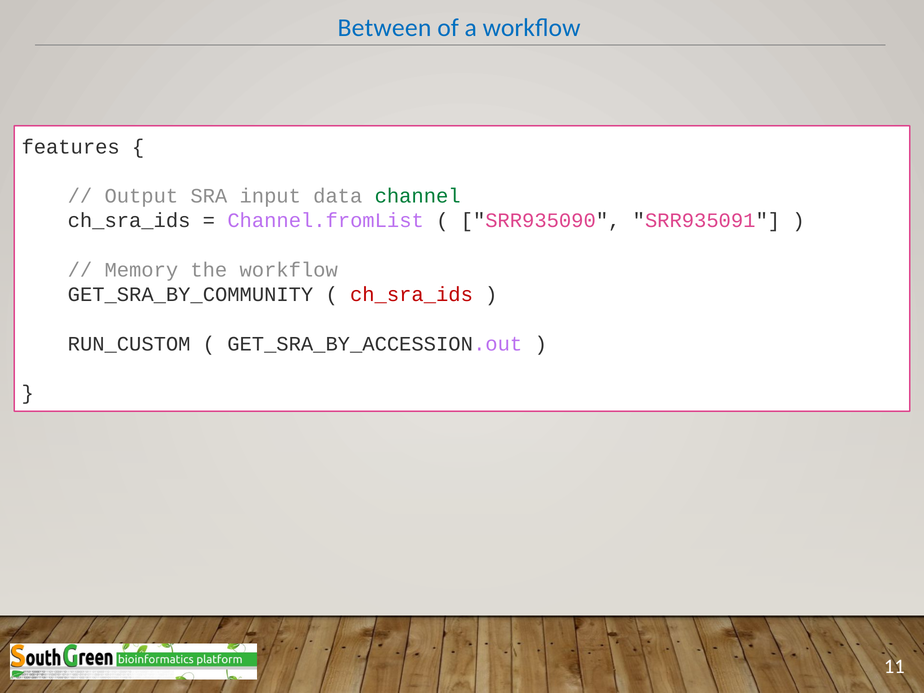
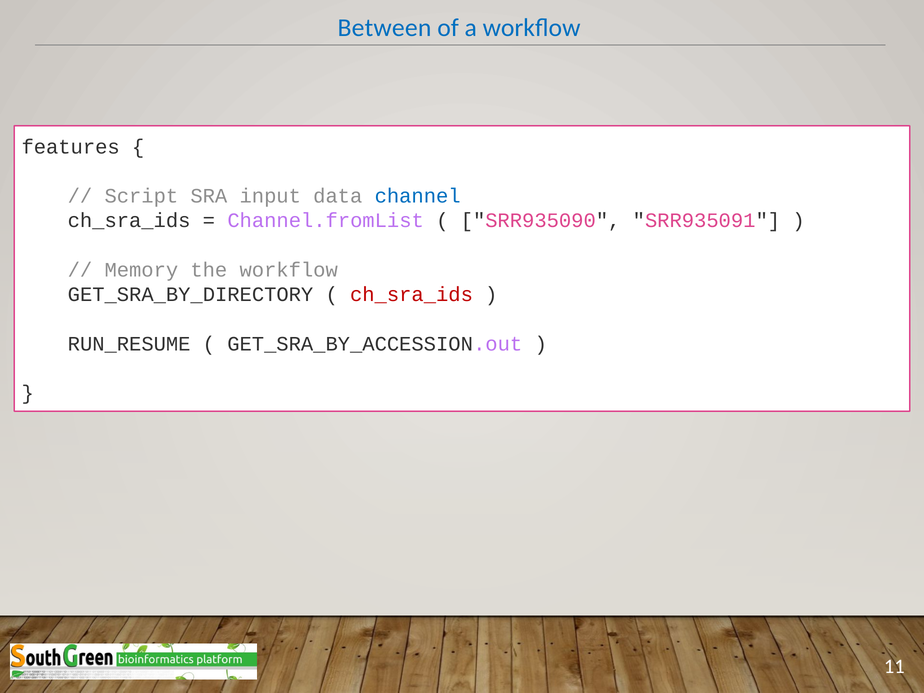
Output: Output -> Script
channel colour: green -> blue
GET_SRA_BY_COMMUNITY: GET_SRA_BY_COMMUNITY -> GET_SRA_BY_DIRECTORY
RUN_CUSTOM: RUN_CUSTOM -> RUN_RESUME
